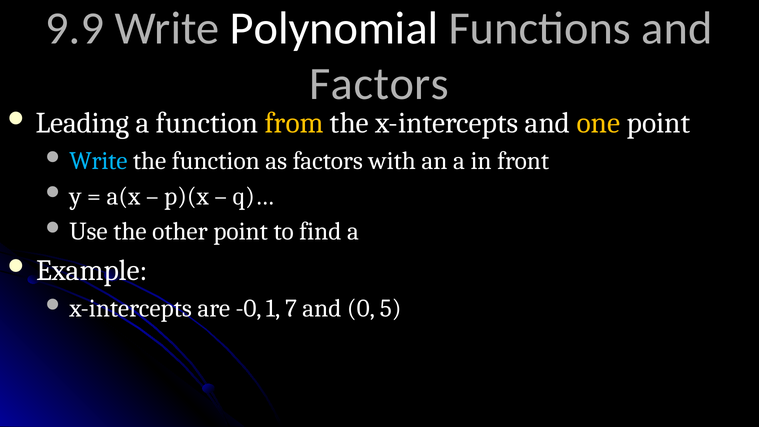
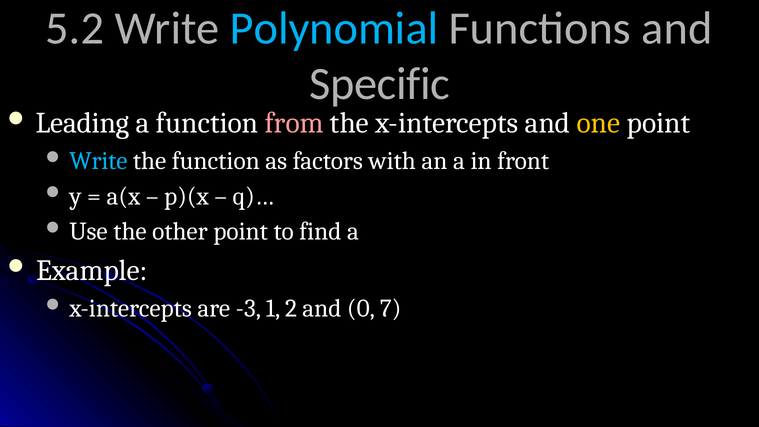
9.9: 9.9 -> 5.2
Polynomial colour: white -> light blue
Factors at (379, 84): Factors -> Specific
from colour: yellow -> pink
-0: -0 -> -3
7: 7 -> 2
5: 5 -> 7
